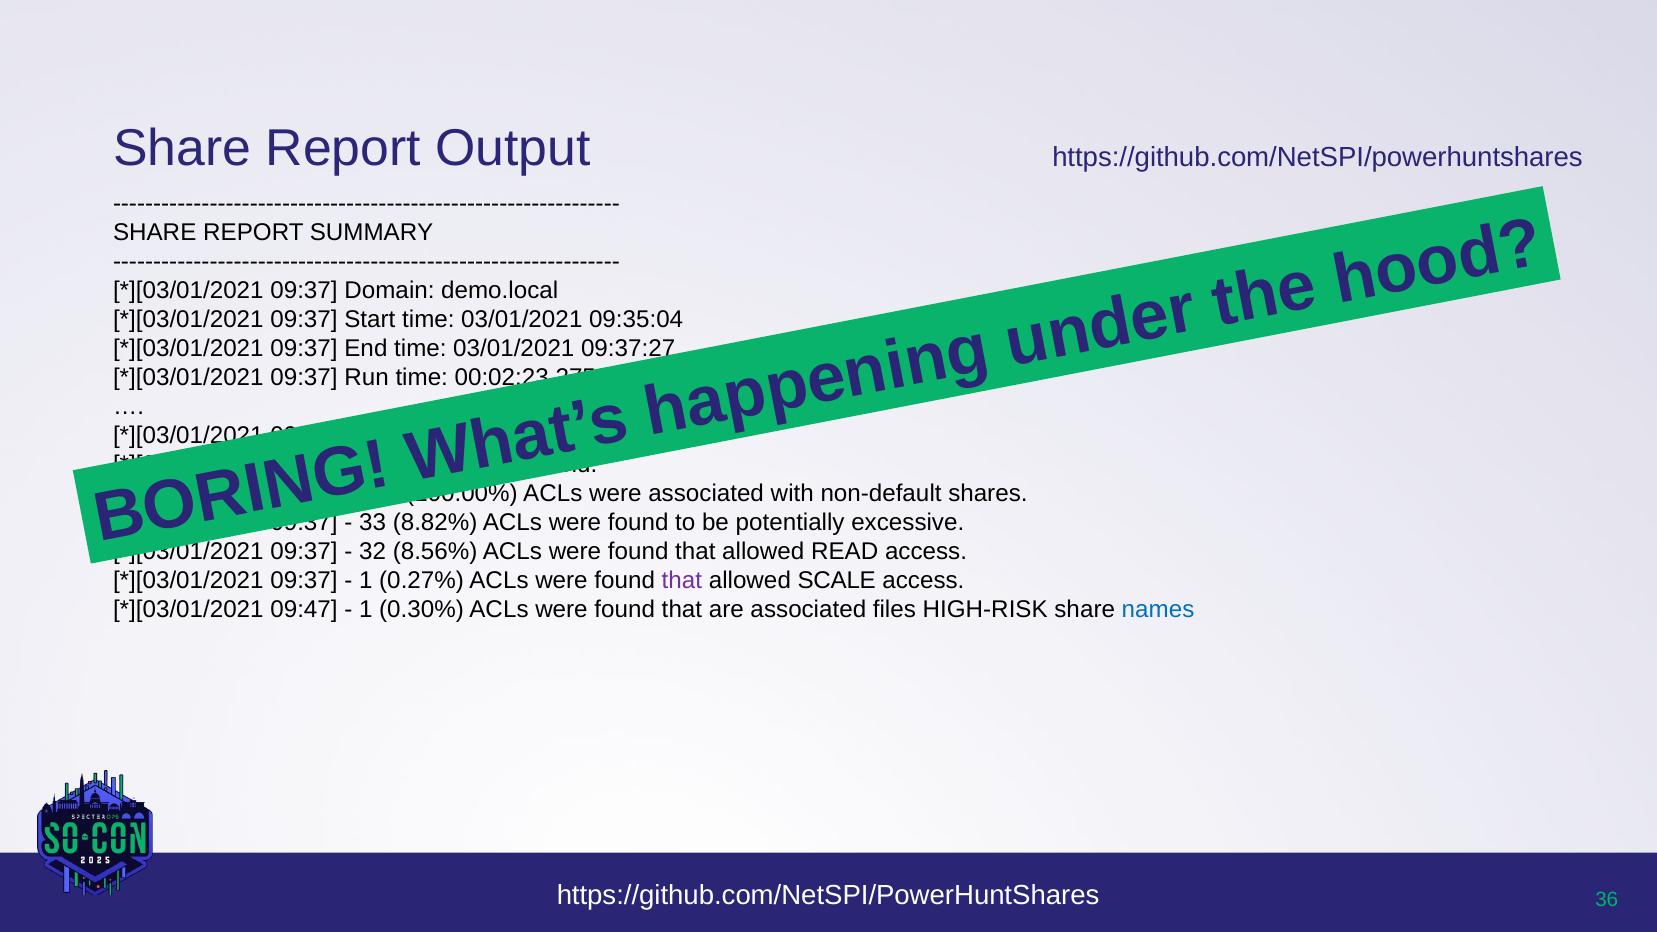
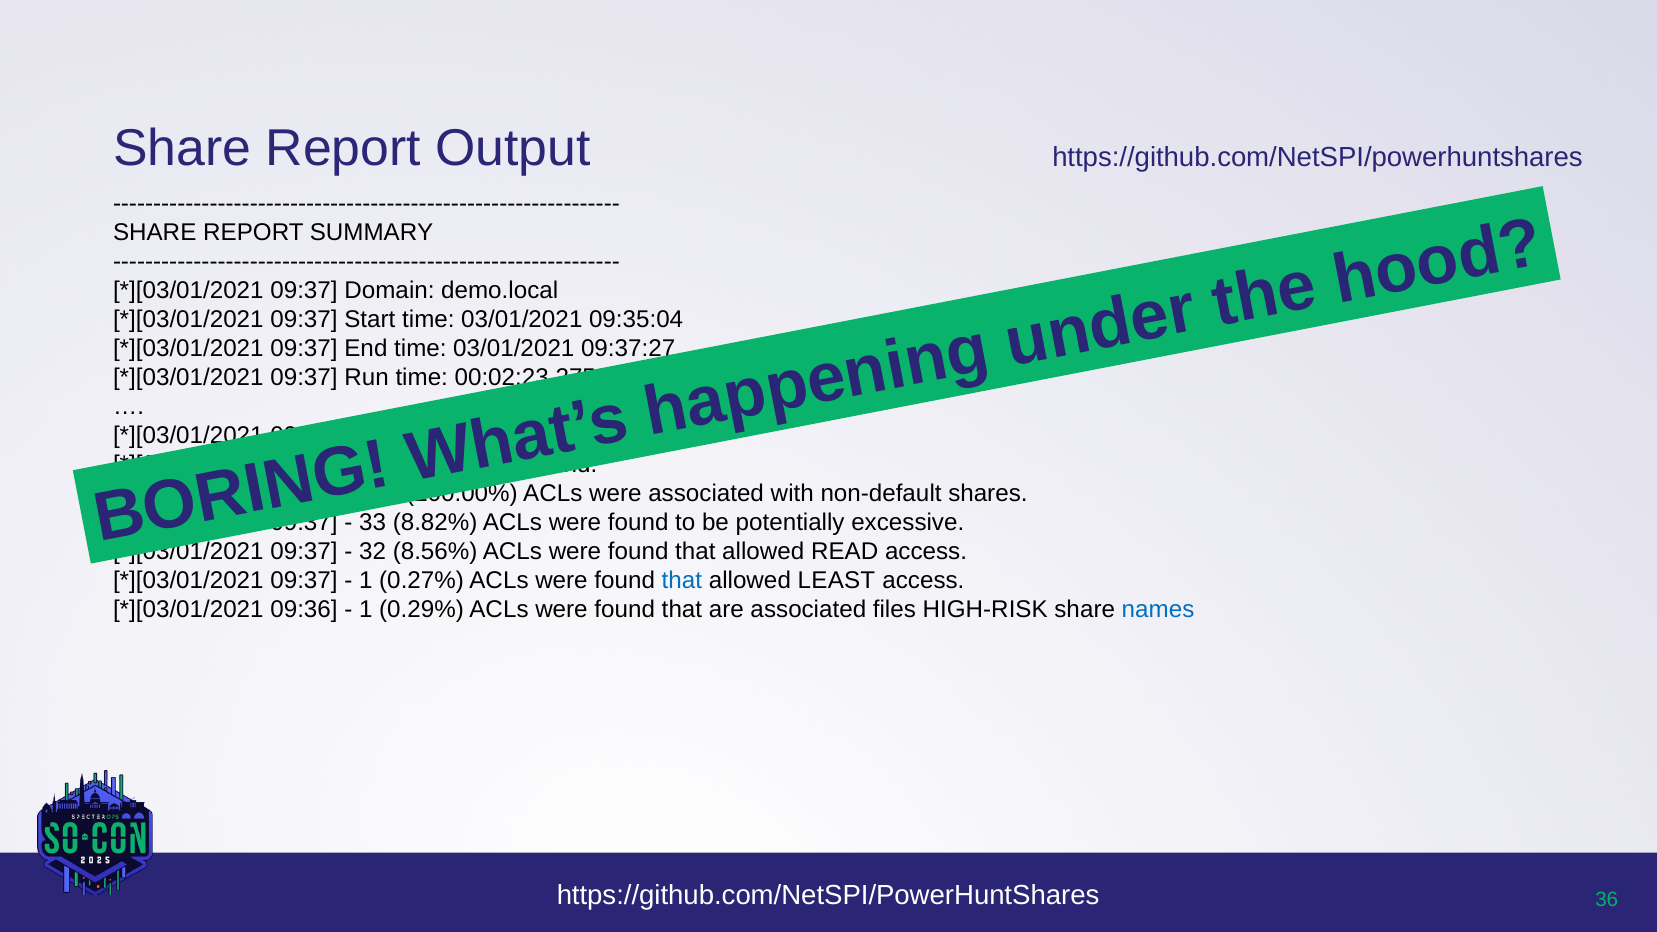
that at (682, 581) colour: purple -> blue
SCALE: SCALE -> LEAST
09:47: 09:47 -> 09:36
0.30%: 0.30% -> 0.29%
